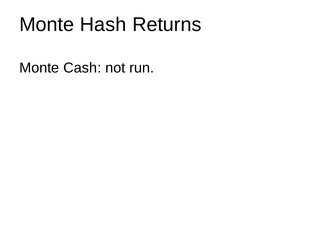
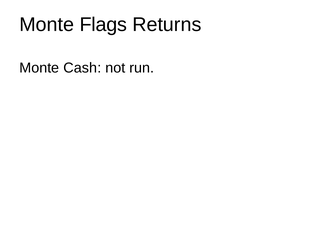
Hash: Hash -> Flags
